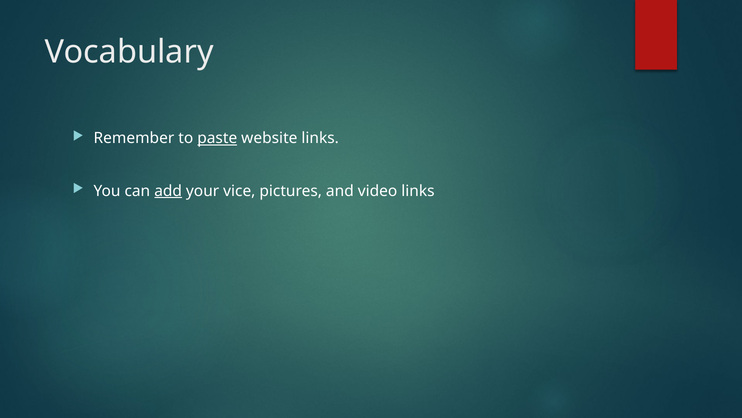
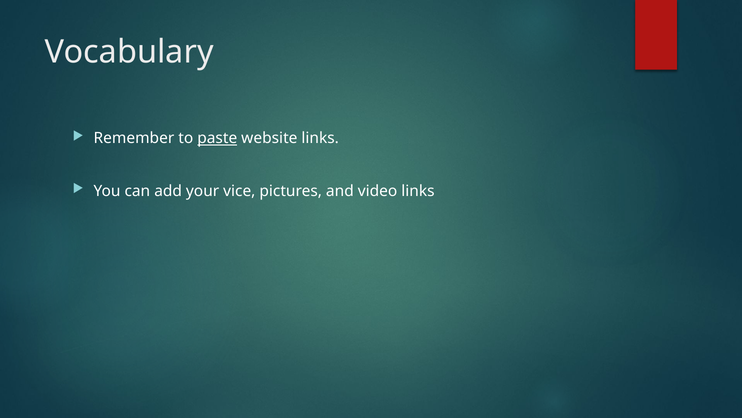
add underline: present -> none
